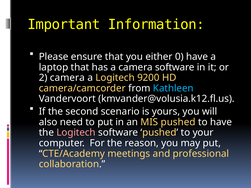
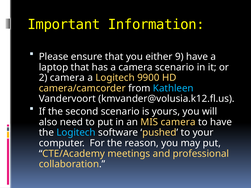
0: 0 -> 9
camera software: software -> scenario
9200: 9200 -> 9900
MIS pushed: pushed -> camera
Logitech at (76, 133) colour: pink -> light blue
